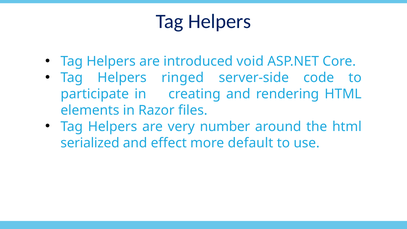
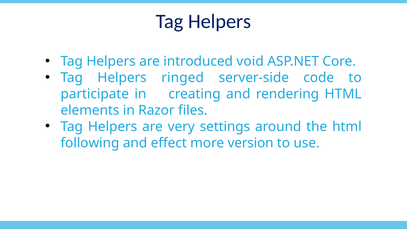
number: number -> settings
serialized: serialized -> following
default: default -> version
